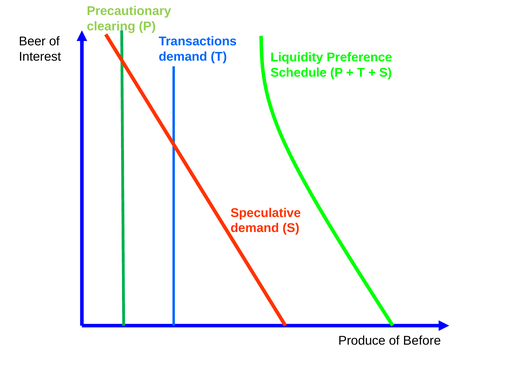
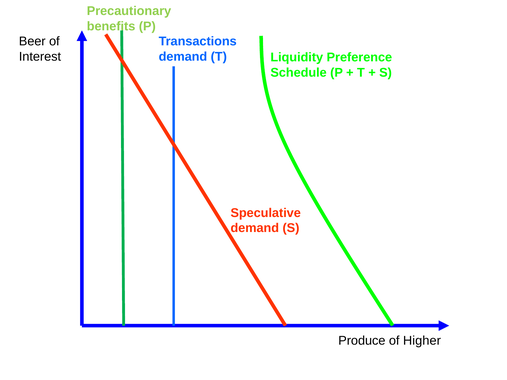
clearing: clearing -> benefits
Before: Before -> Higher
